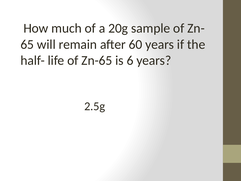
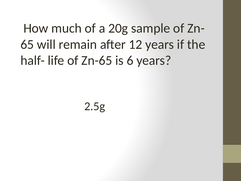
60: 60 -> 12
